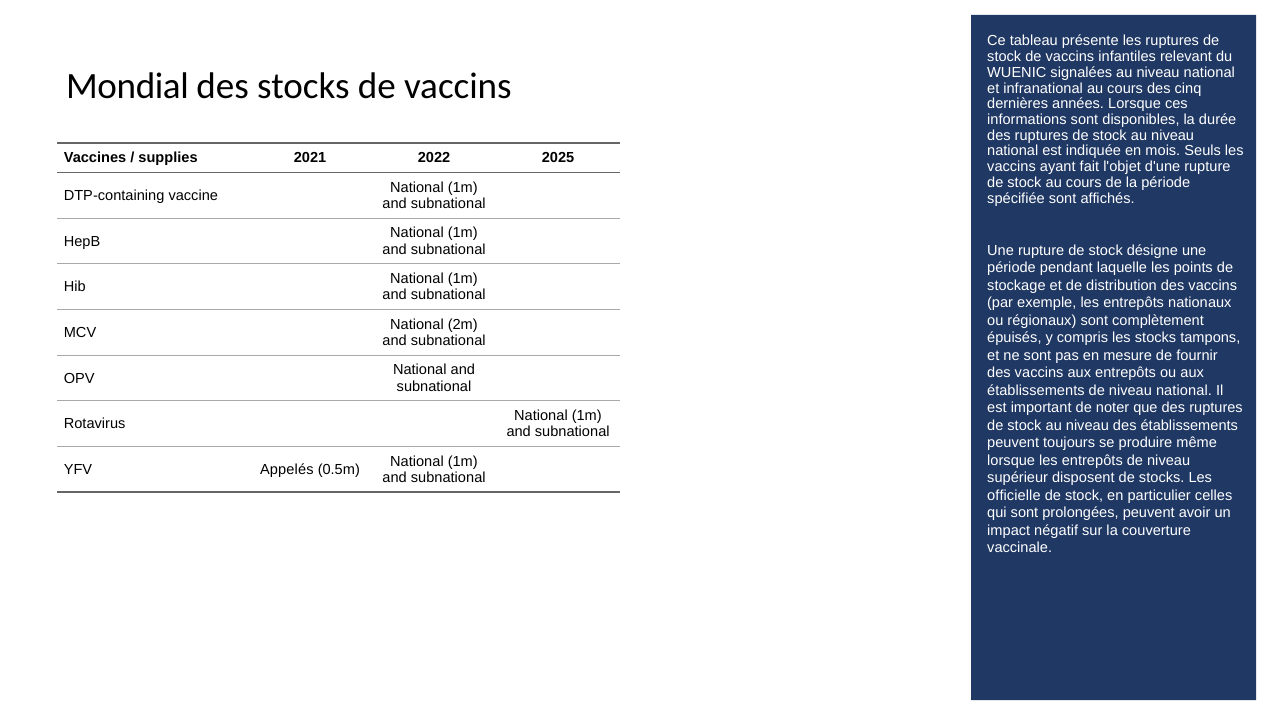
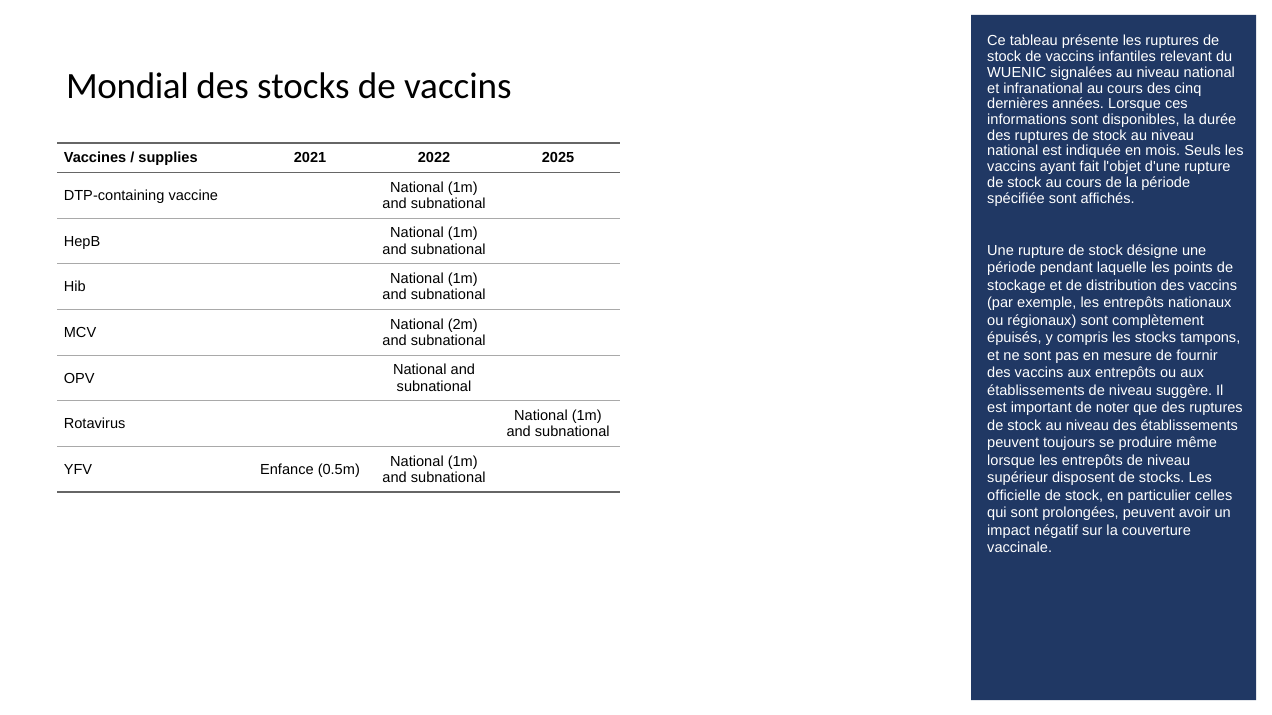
de niveau national: national -> suggère
Appelés: Appelés -> Enfance
